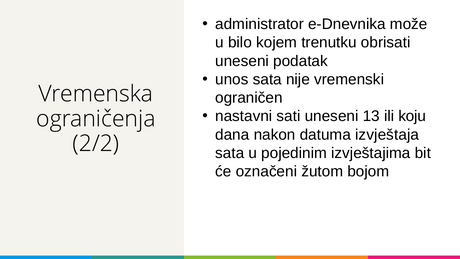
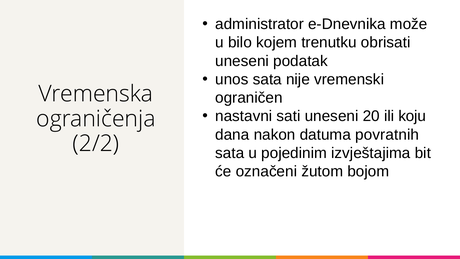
13: 13 -> 20
izvještaja: izvještaja -> povratnih
